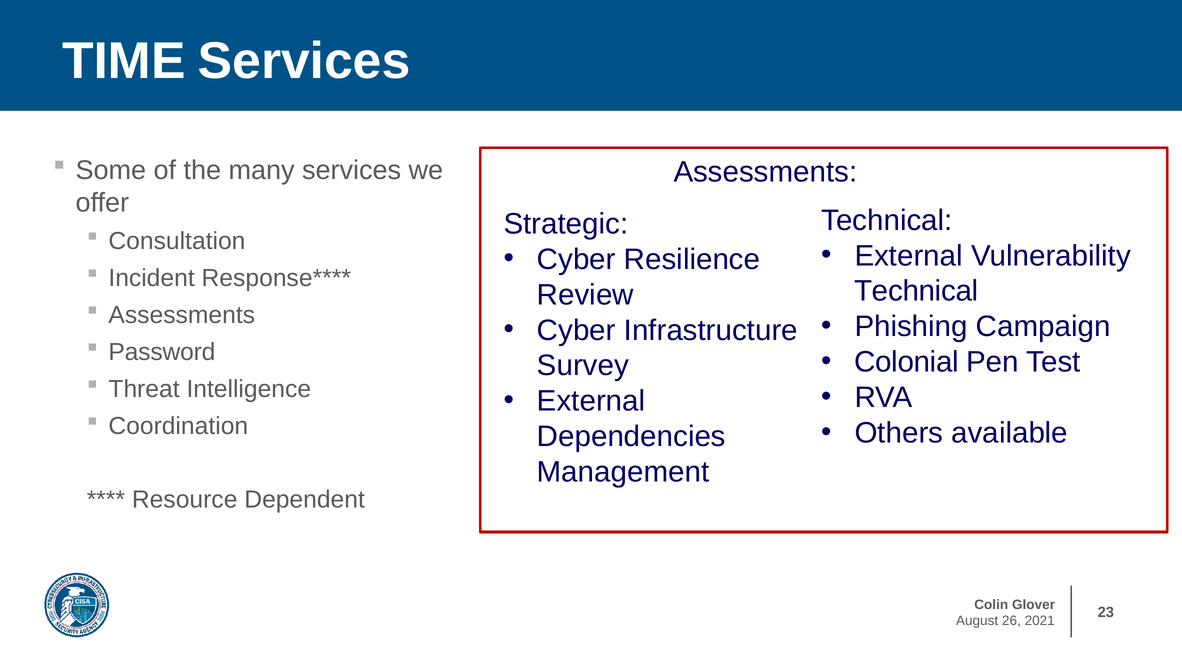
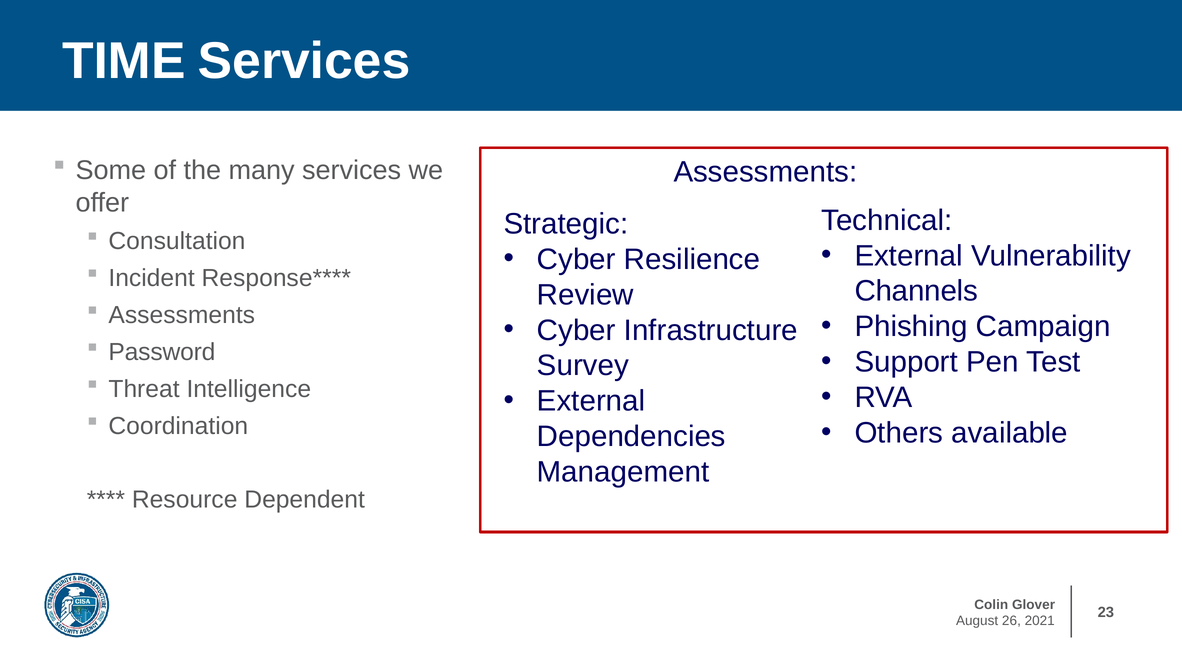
Technical at (916, 291): Technical -> Channels
Colonial: Colonial -> Support
